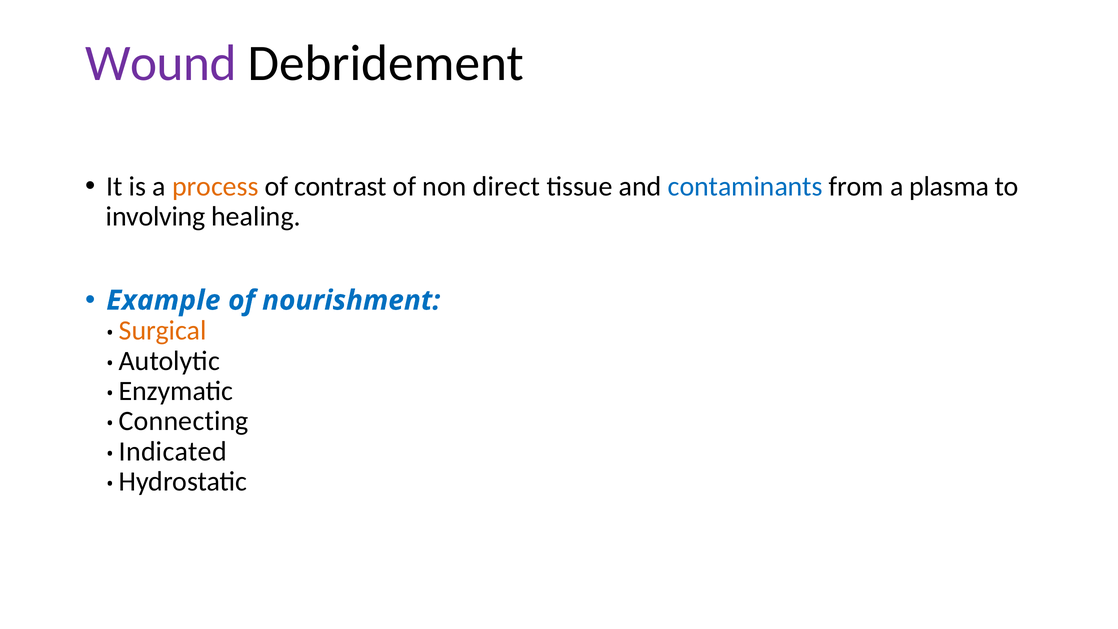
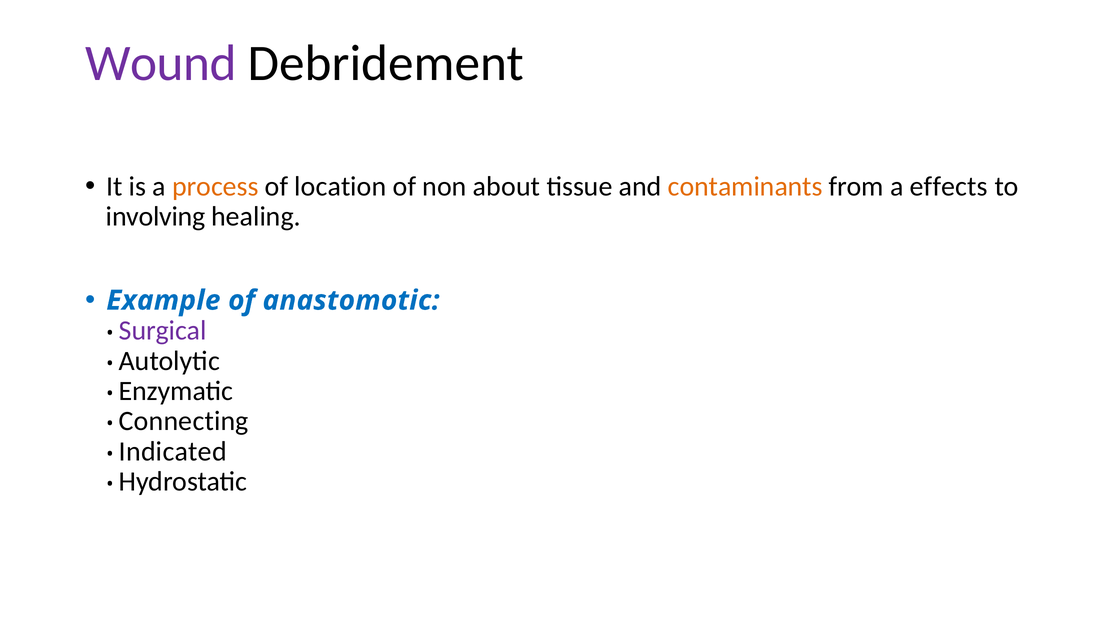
contrast: contrast -> location
direct: direct -> about
contaminants colour: blue -> orange
plasma: plasma -> effects
nourishment: nourishment -> anastomotic
Surgical colour: orange -> purple
